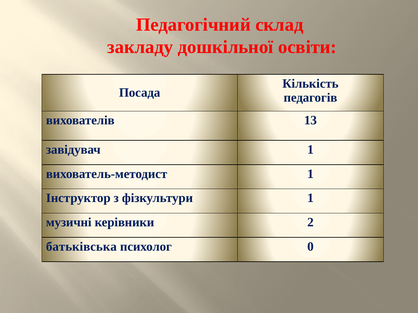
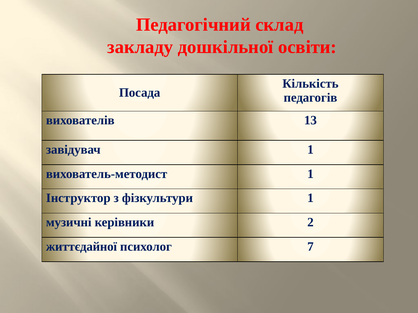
батьківська: батьківська -> життєдайної
0: 0 -> 7
